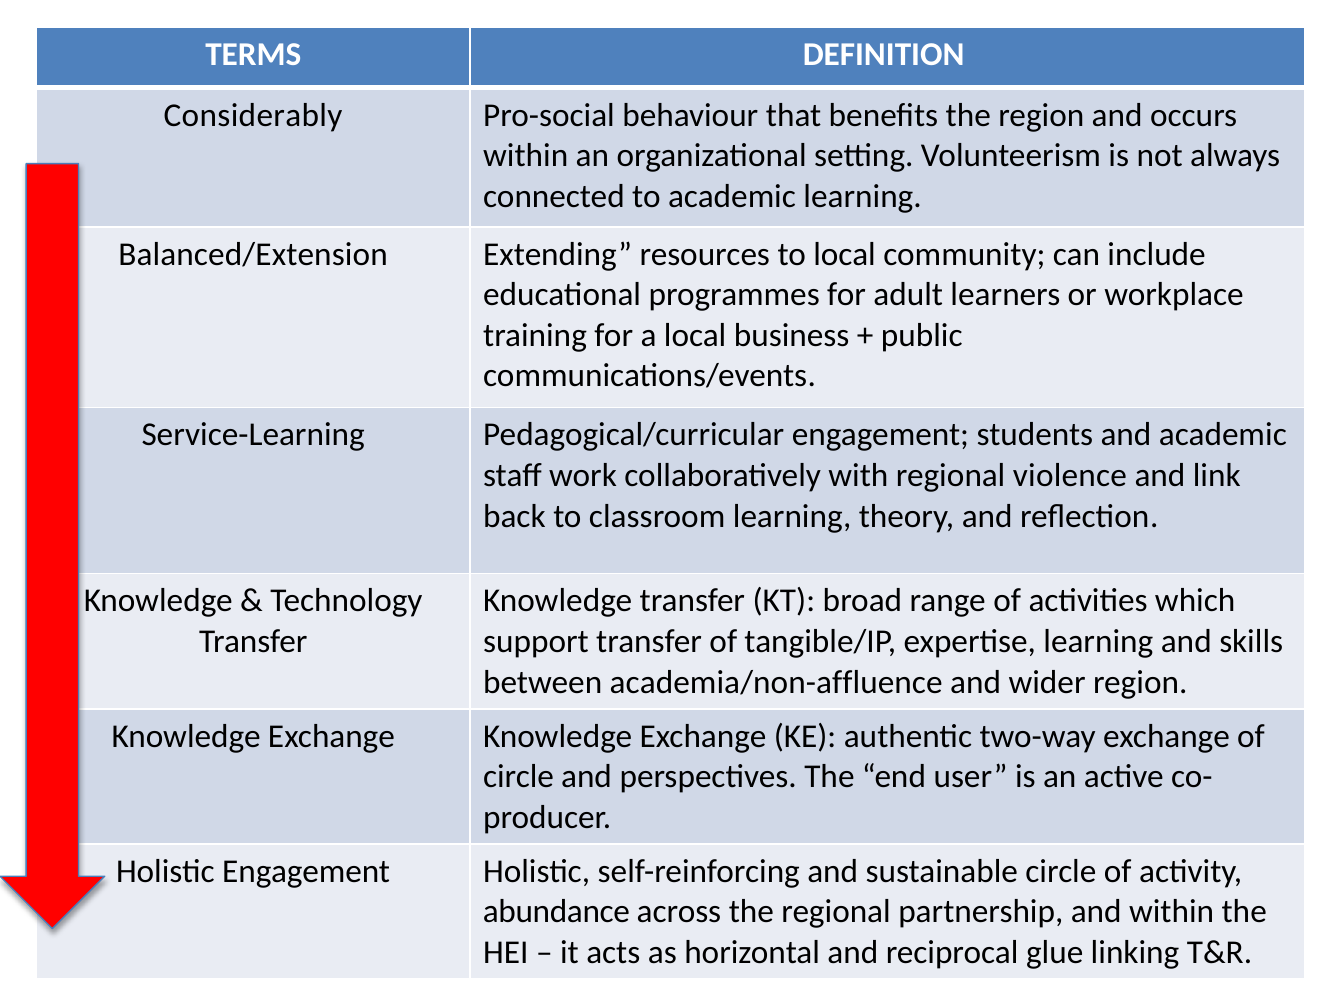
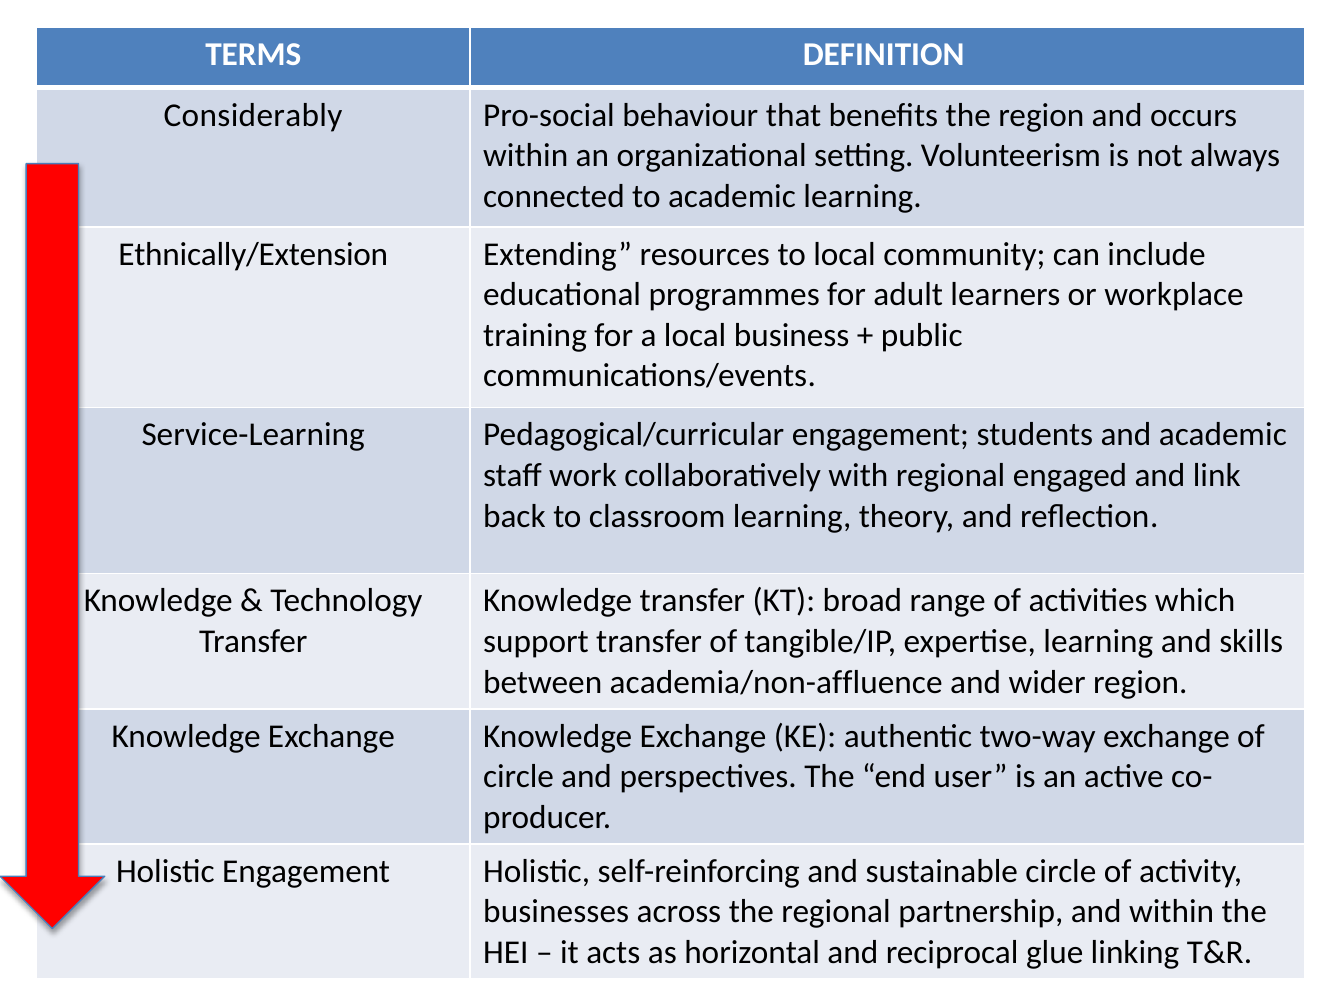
Balanced/Extension: Balanced/Extension -> Ethnically/Extension
violence: violence -> engaged
abundance: abundance -> businesses
